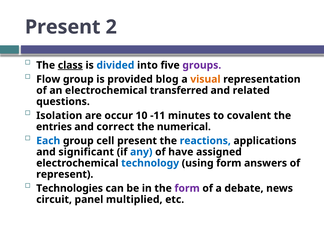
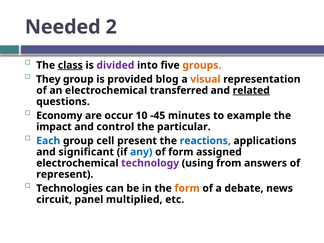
Present at (63, 27): Present -> Needed
divided colour: blue -> purple
groups colour: purple -> orange
Flow: Flow -> They
related underline: none -> present
Isolation: Isolation -> Economy
-11: -11 -> -45
covalent: covalent -> example
entries: entries -> impact
correct: correct -> control
numerical: numerical -> particular
of have: have -> form
technology colour: blue -> purple
using form: form -> from
form at (187, 188) colour: purple -> orange
